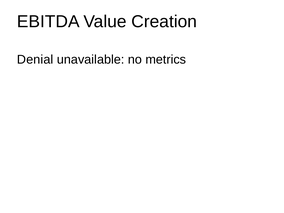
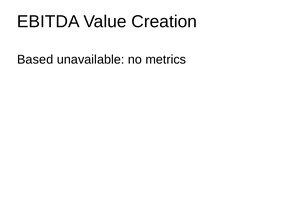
Denial: Denial -> Based
